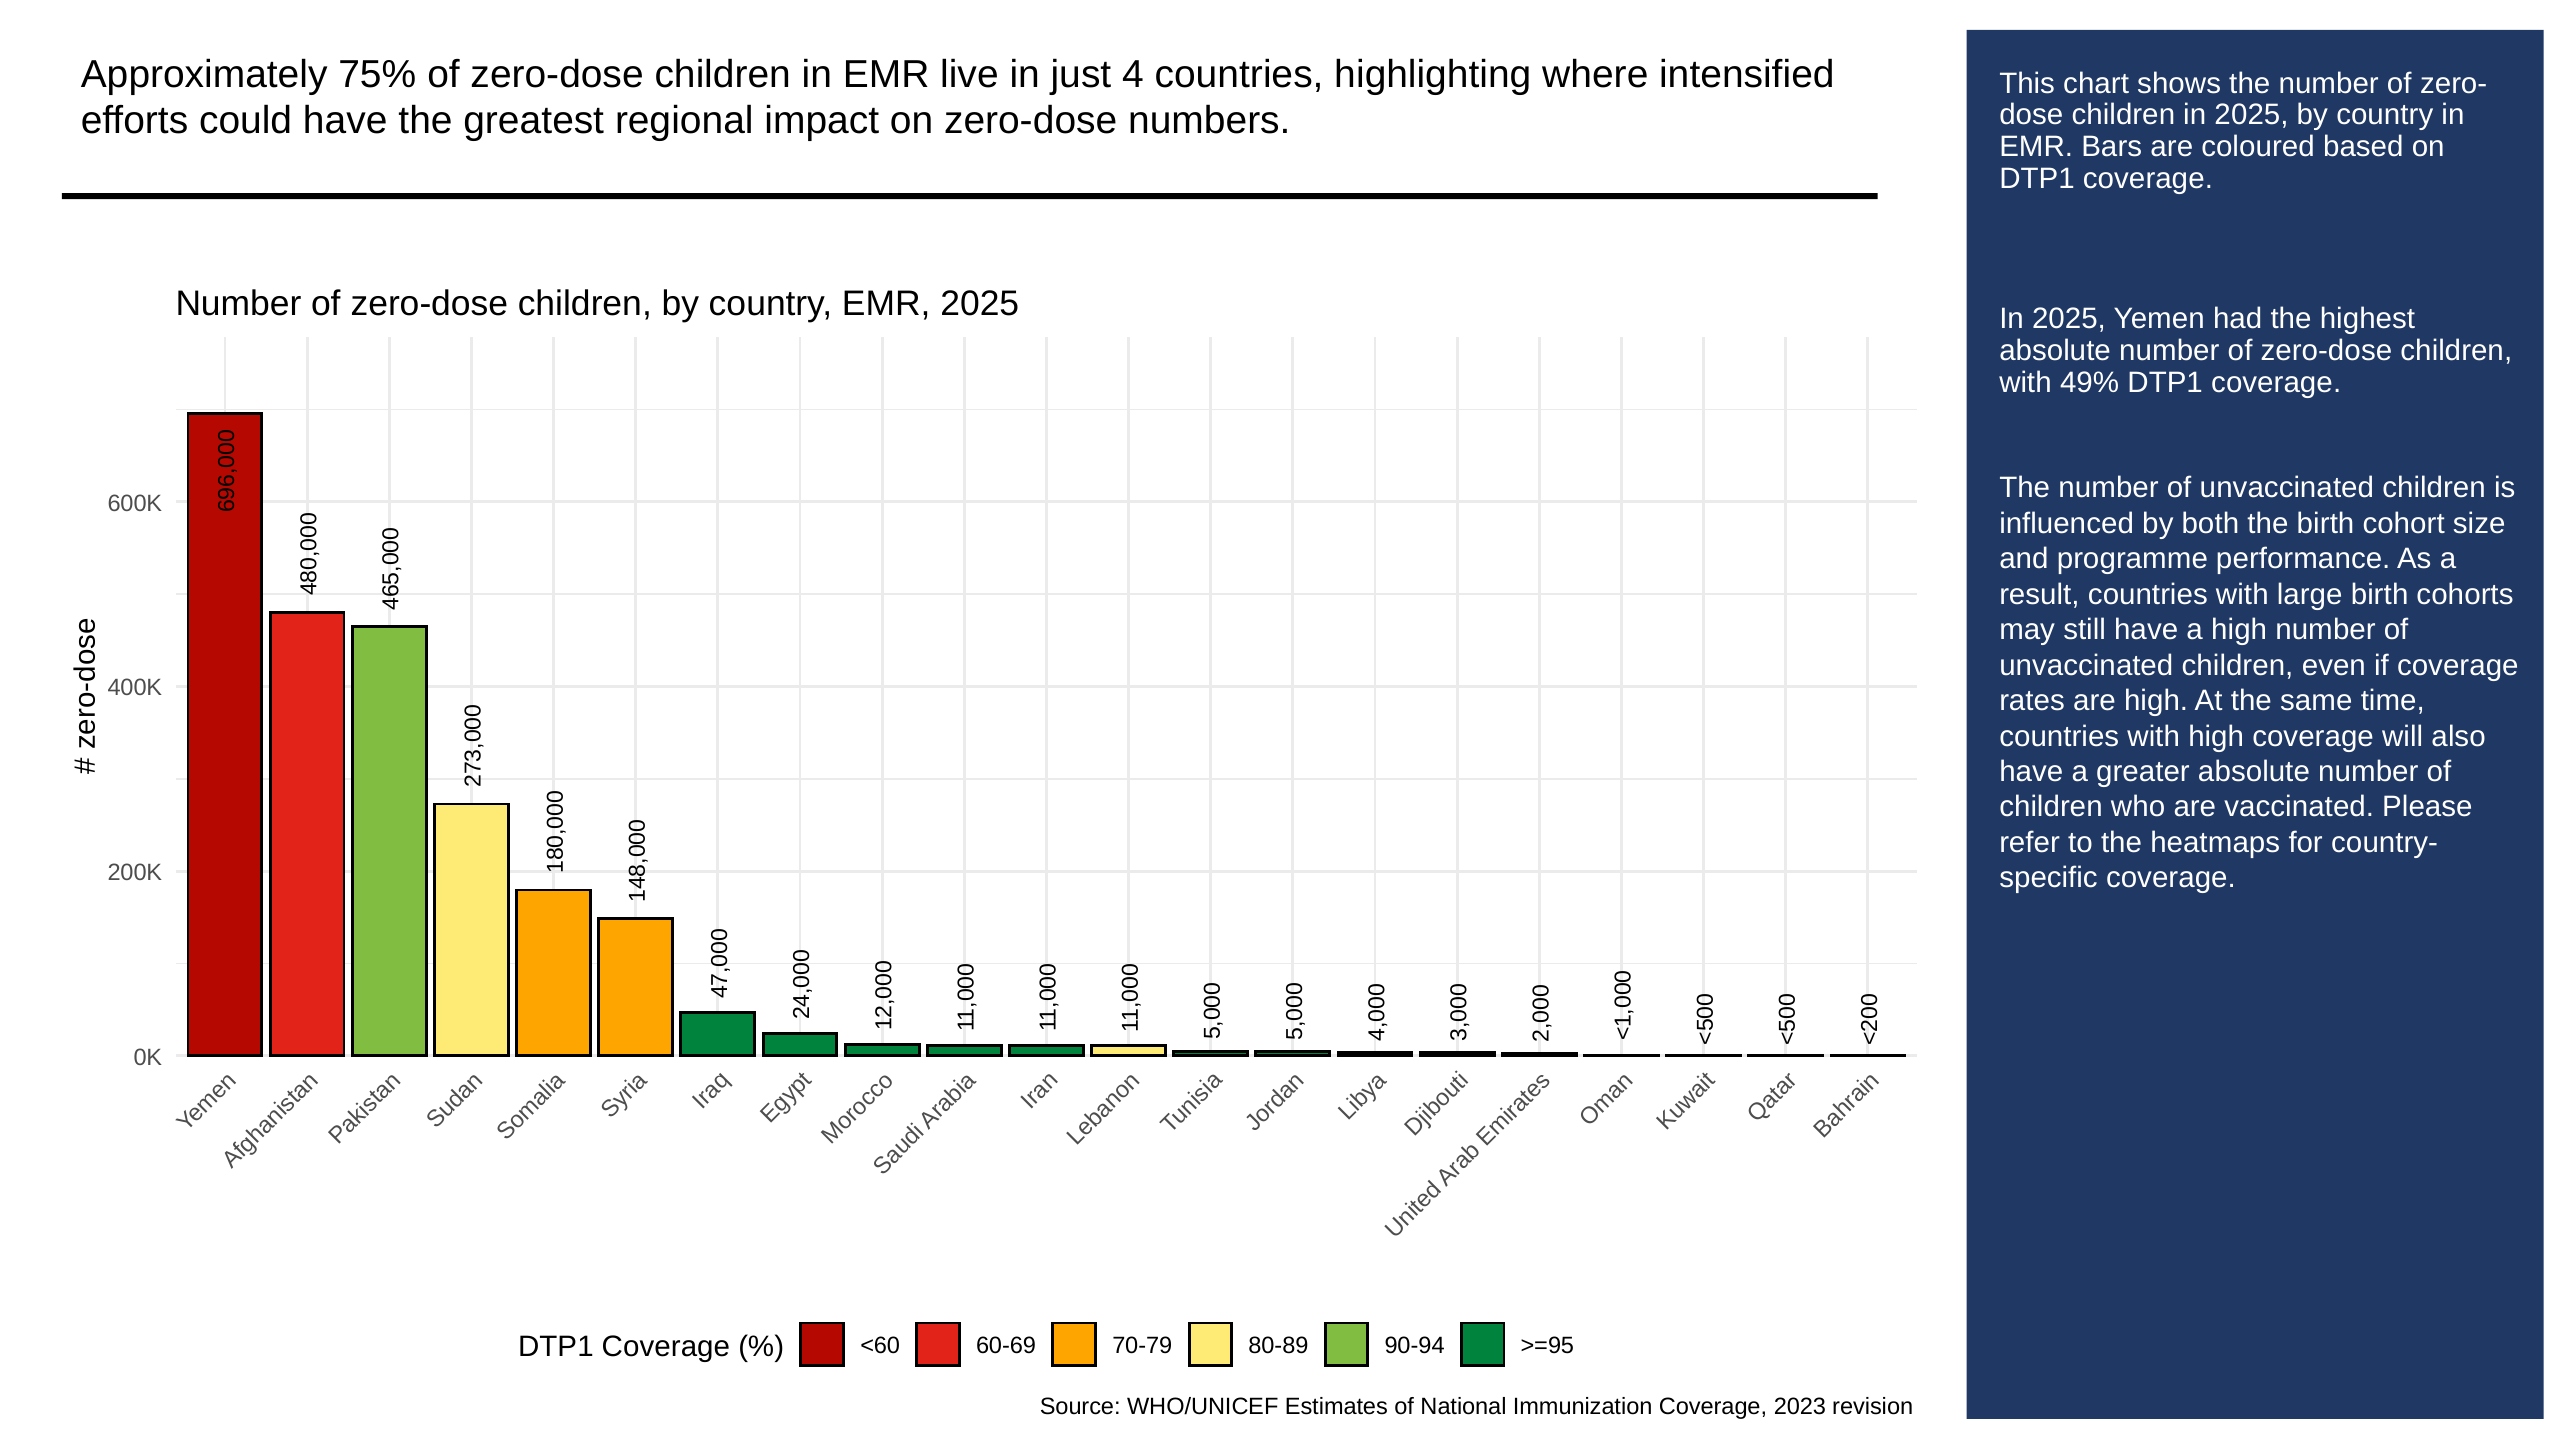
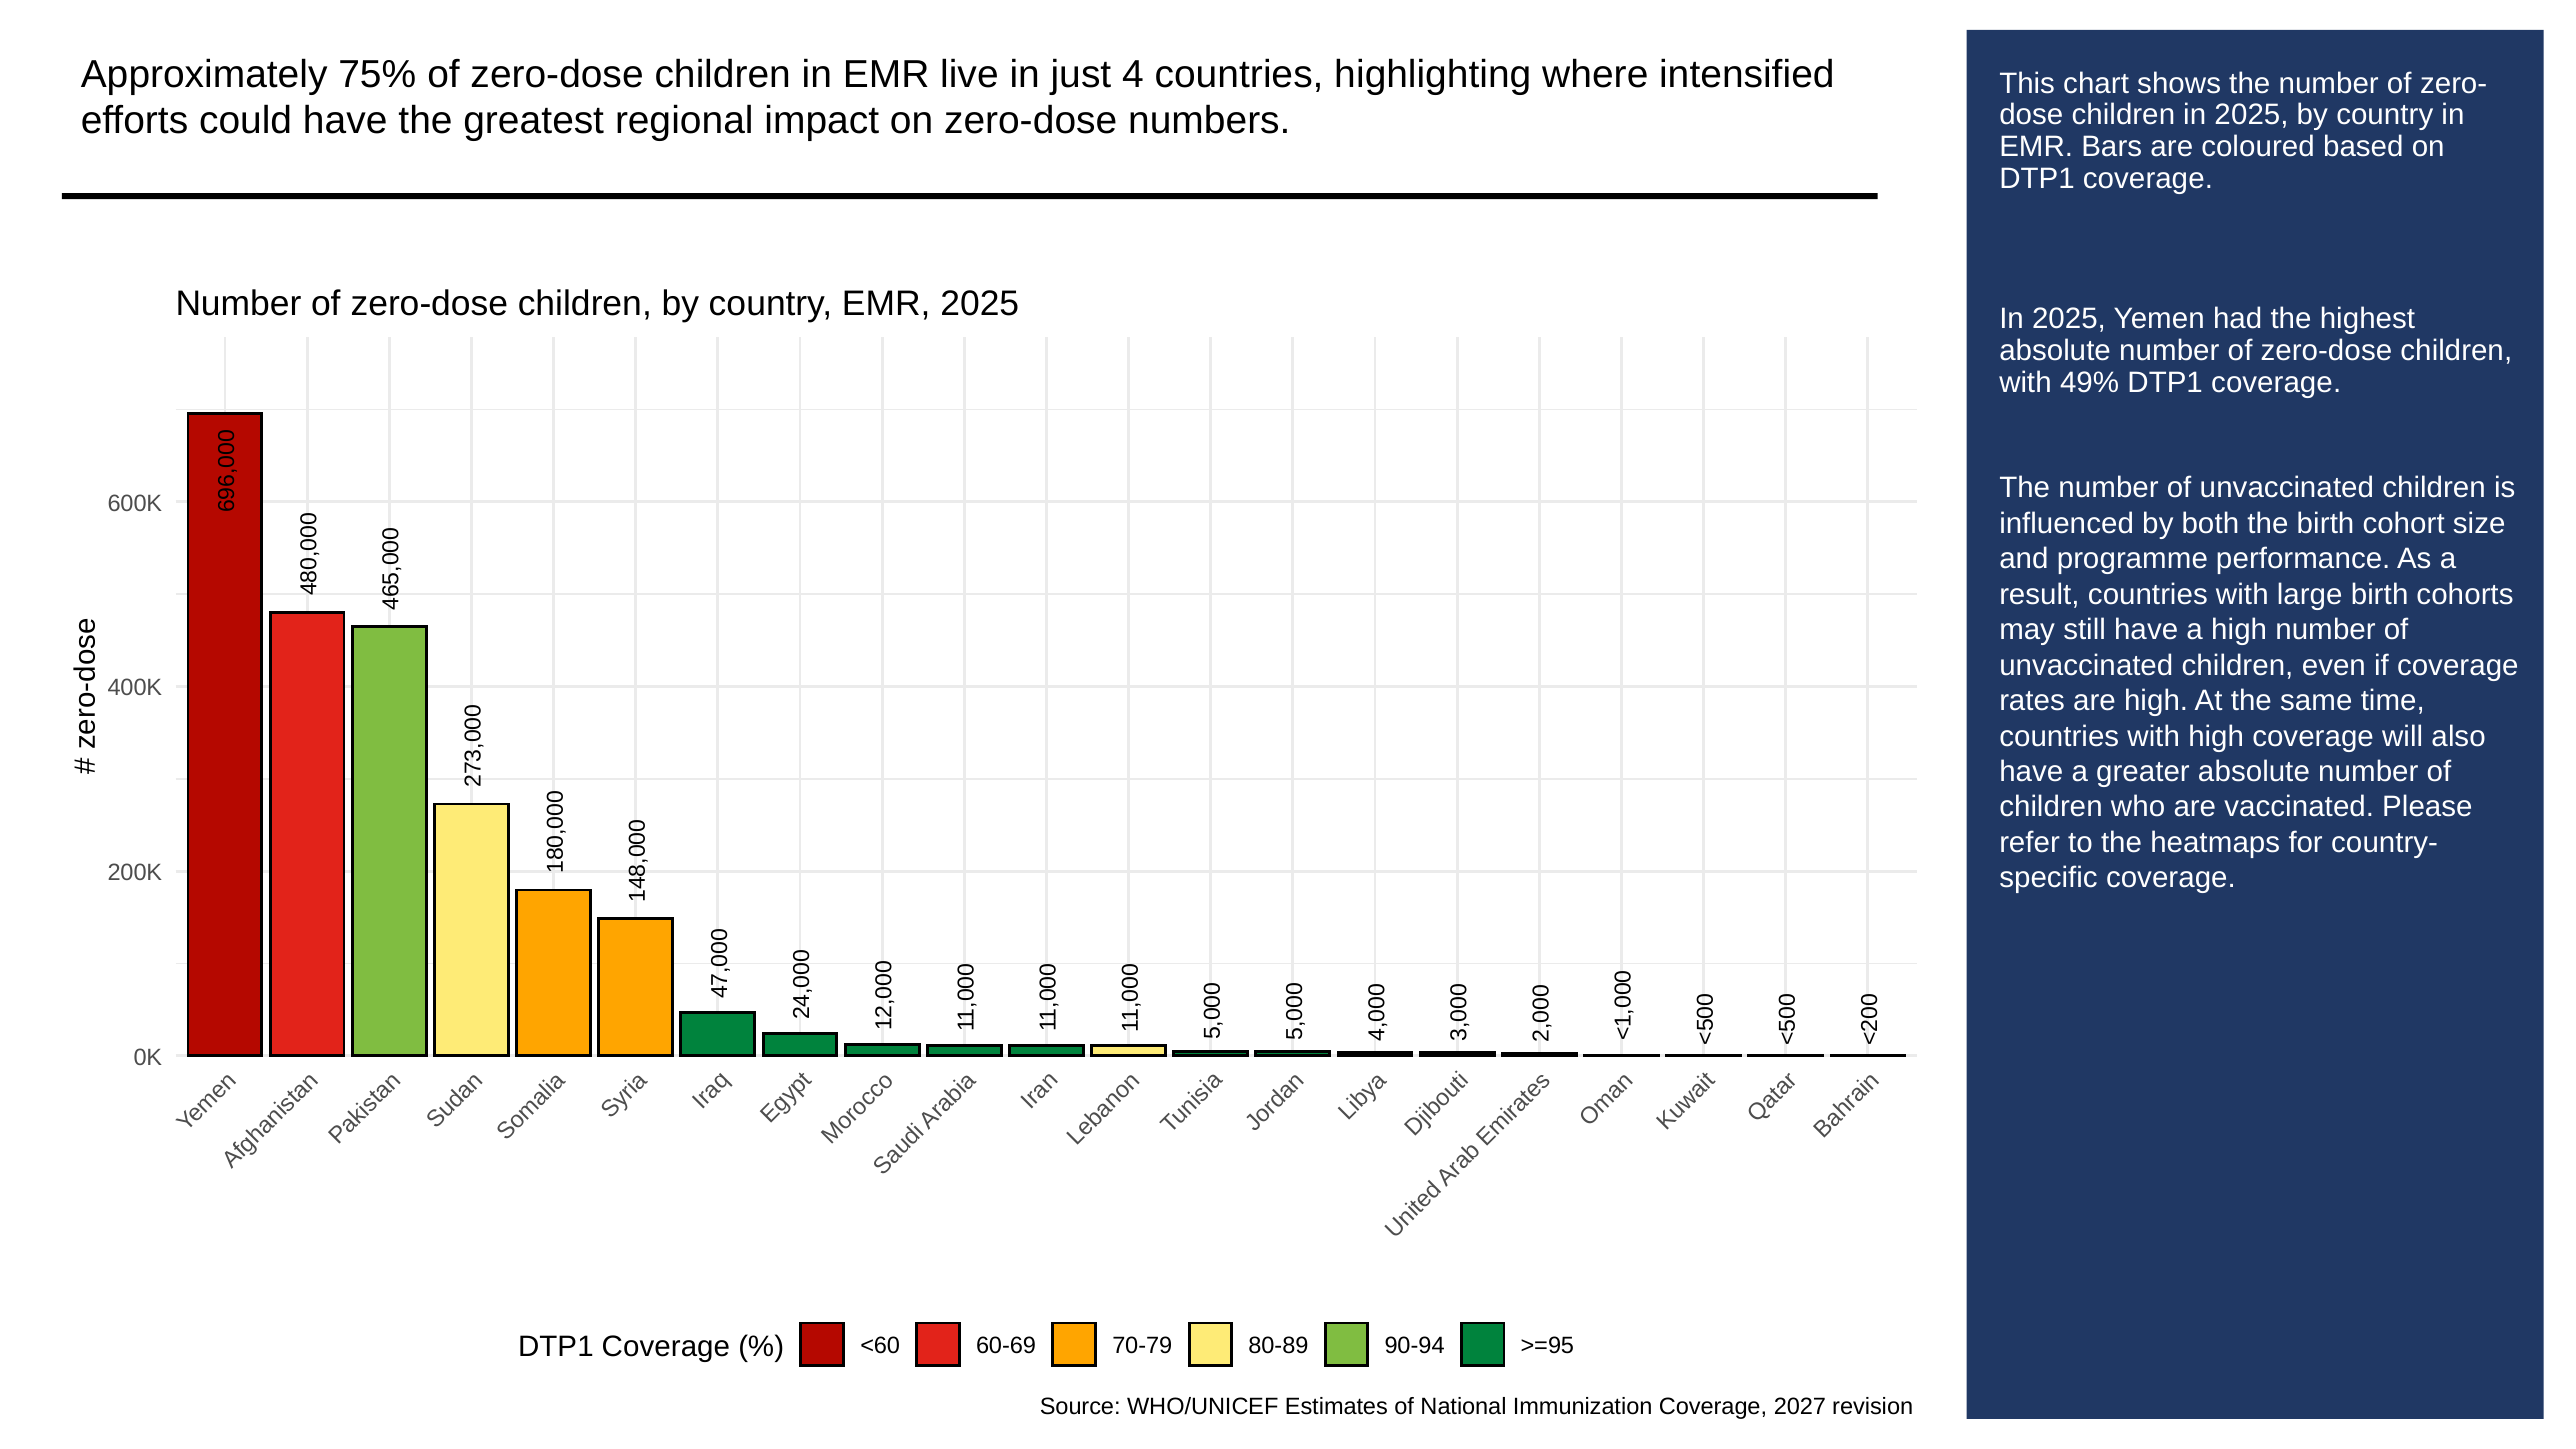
2023: 2023 -> 2027
